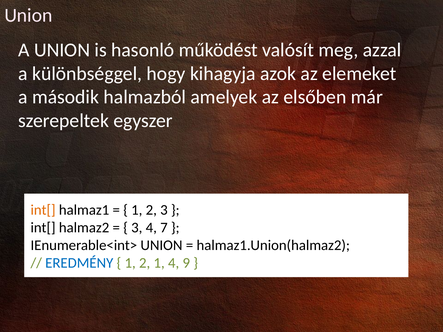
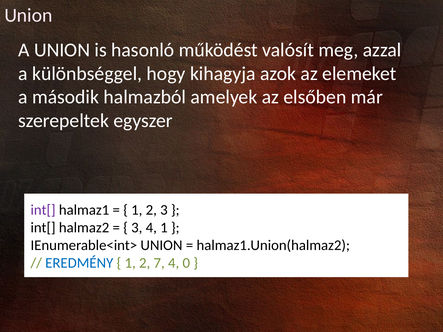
int[ at (43, 210) colour: orange -> purple
4 7: 7 -> 1
2 1: 1 -> 7
9: 9 -> 0
